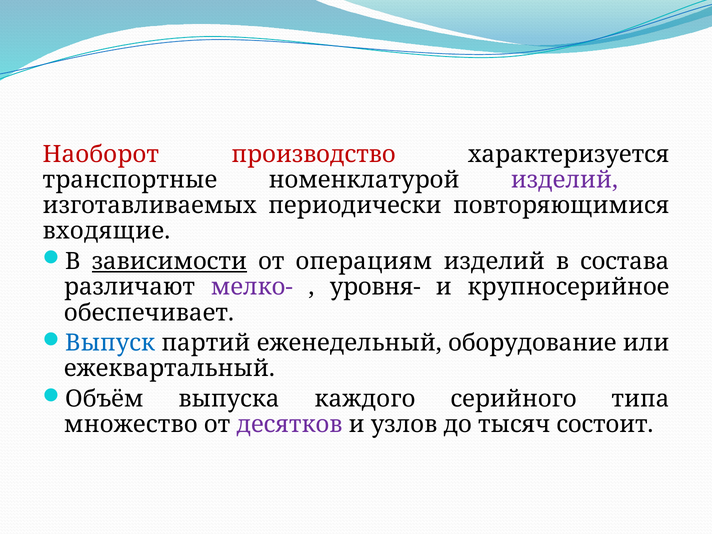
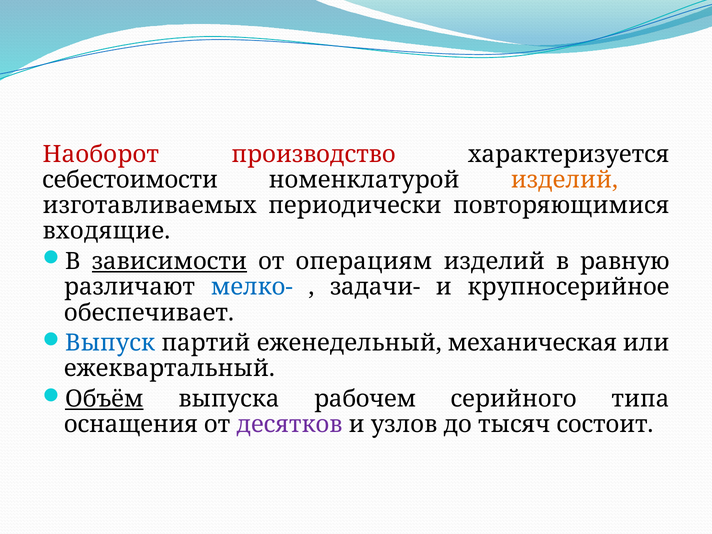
транспортные: транспортные -> себестоимости
изделий at (564, 180) colour: purple -> orange
состава: состава -> равную
мелко- colour: purple -> blue
уровня-: уровня- -> задачи-
оборудование: оборудование -> механическая
Объём underline: none -> present
каждого: каждого -> рабочем
множество: множество -> оснащения
